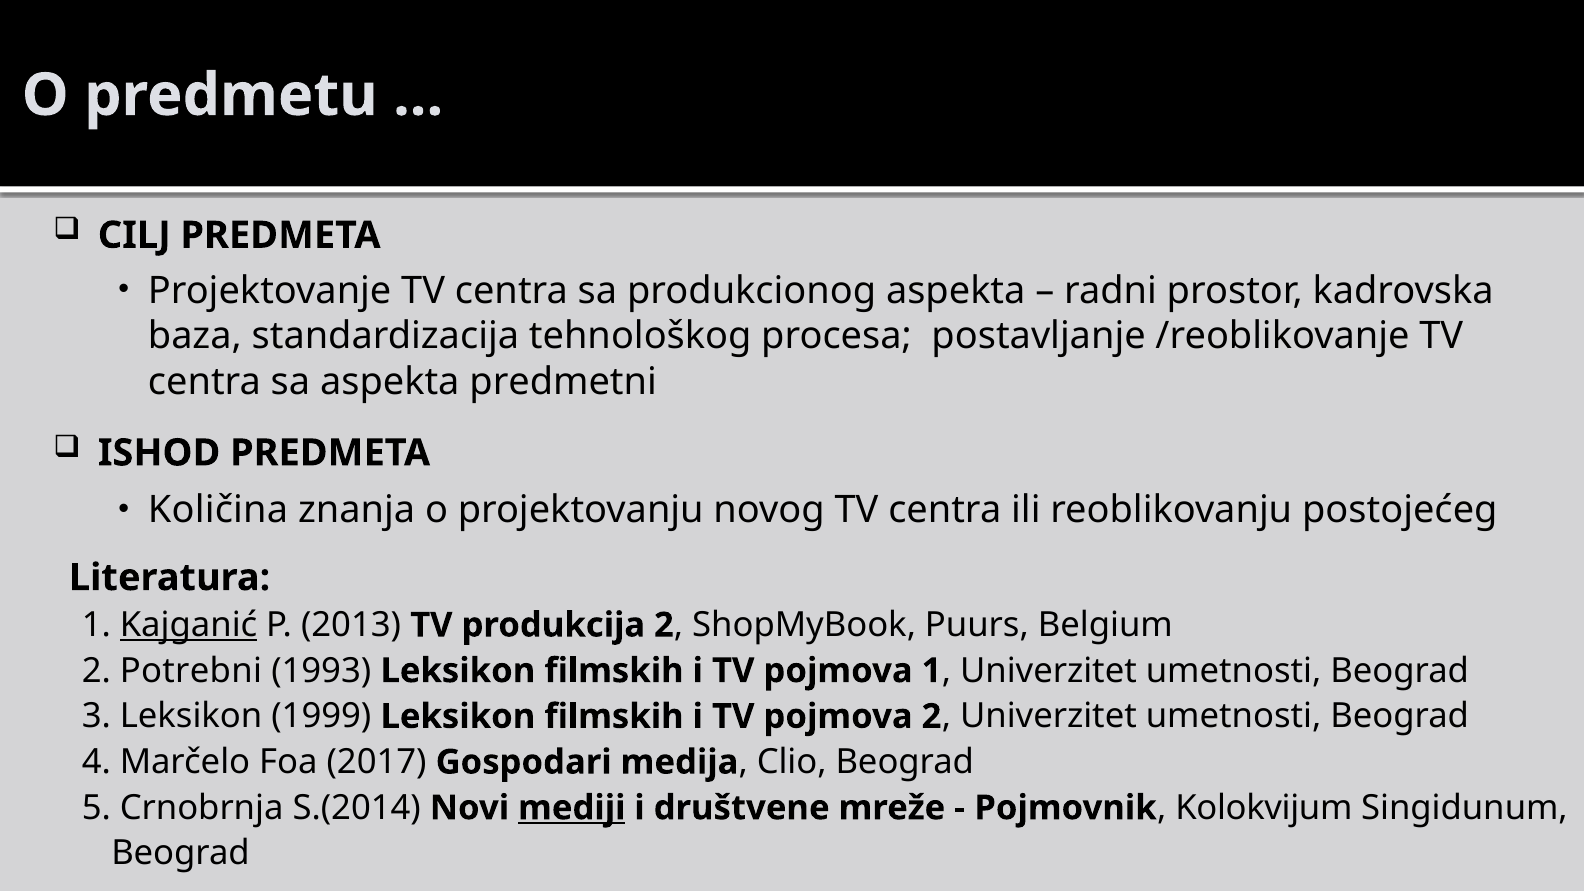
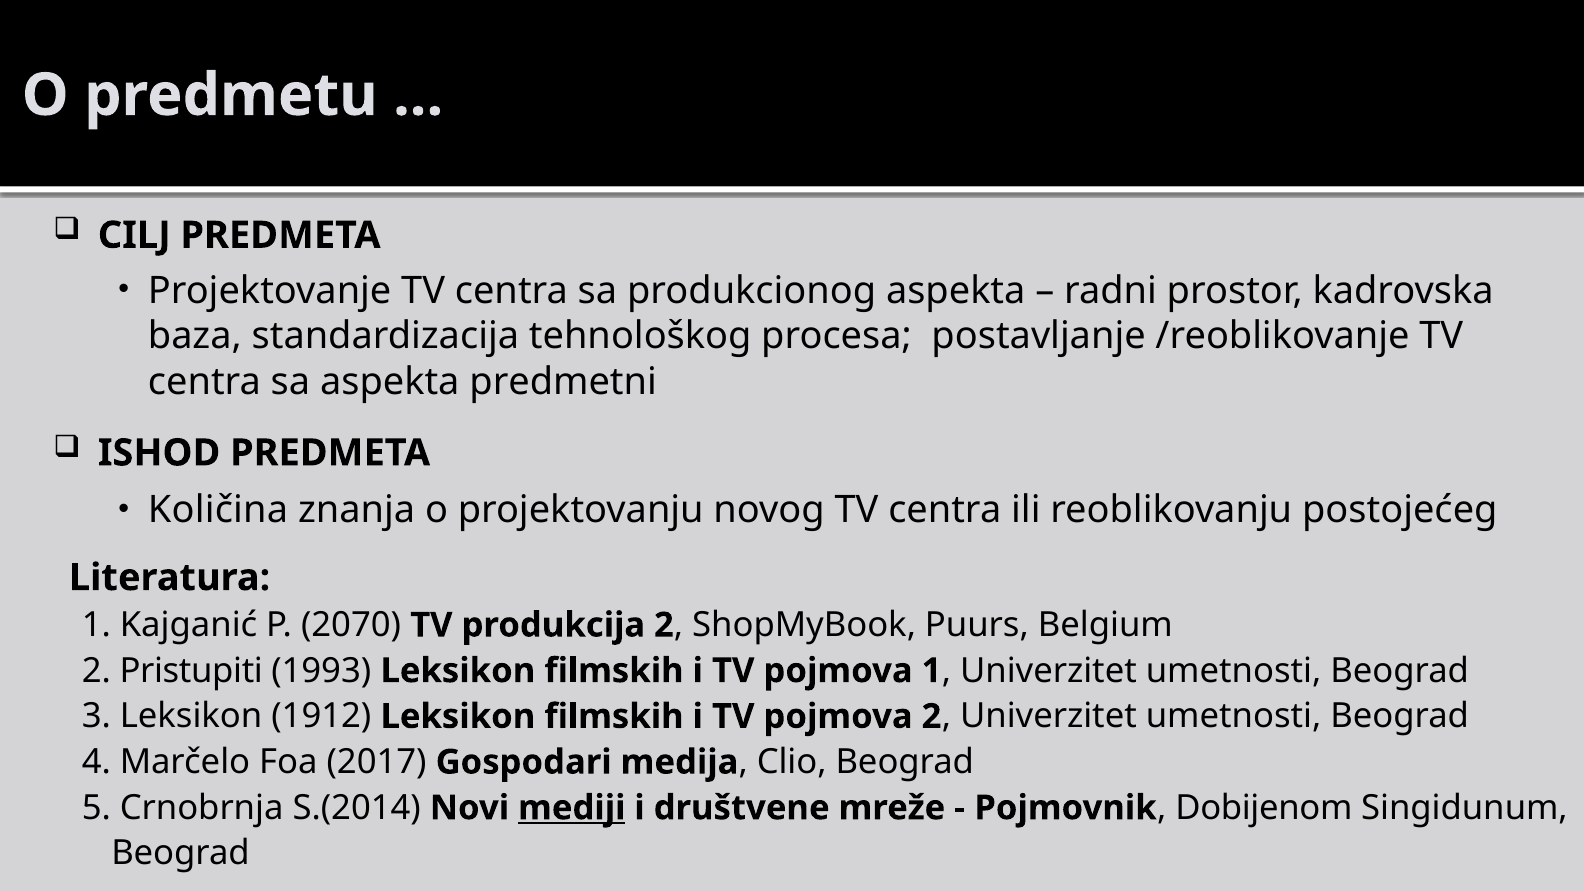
Kajganić underline: present -> none
2013: 2013 -> 2070
Potrebni: Potrebni -> Pristupiti
1999: 1999 -> 1912
Kolokvijum: Kolokvijum -> Dobijenom
